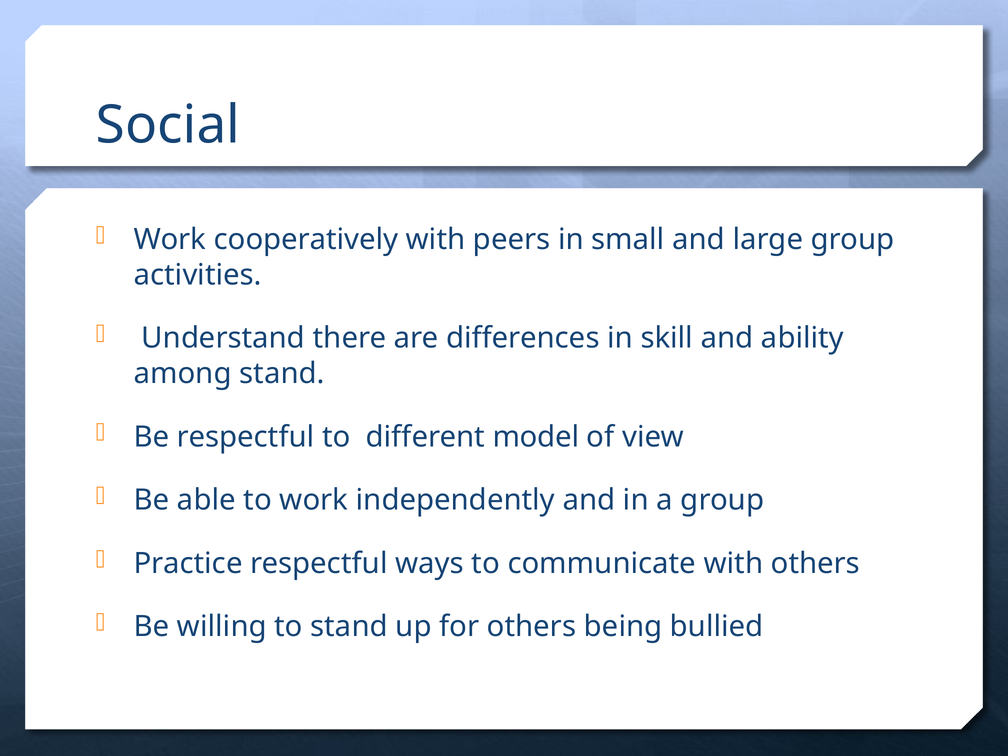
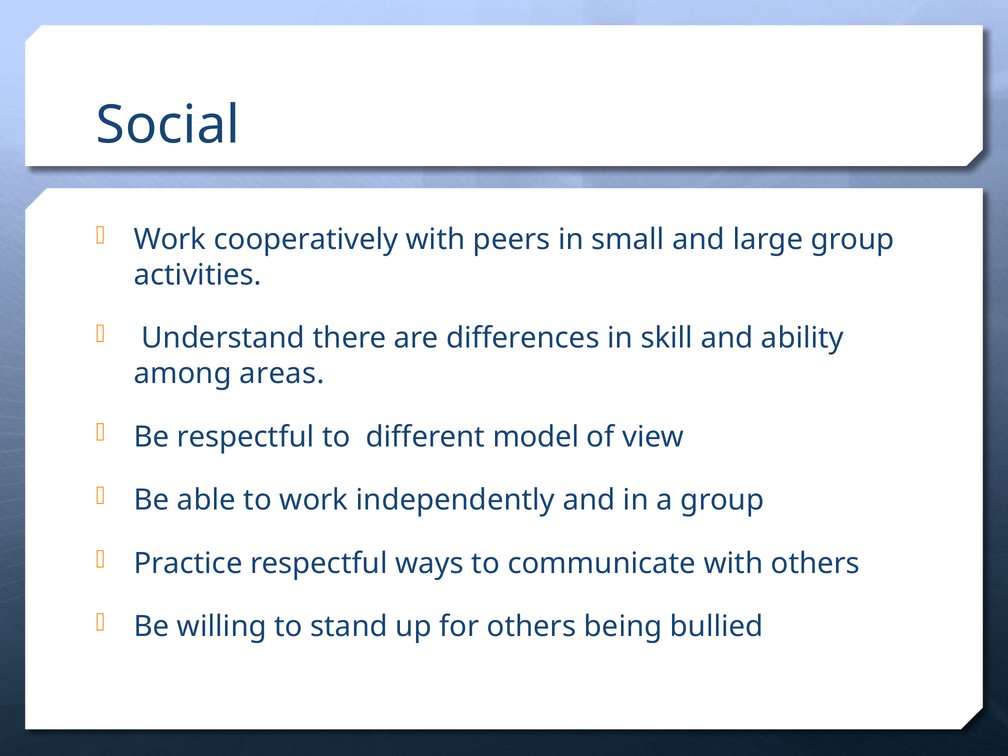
among stand: stand -> areas
